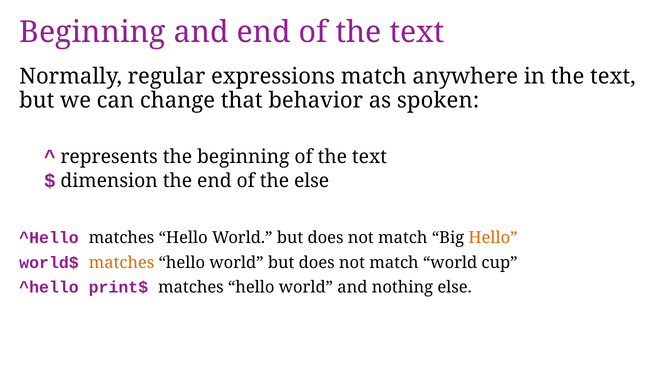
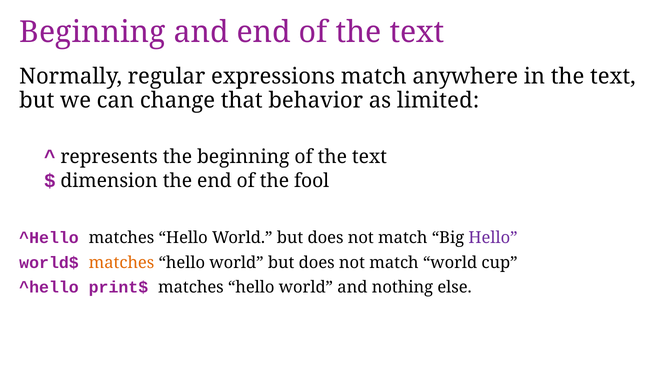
spoken: spoken -> limited
the else: else -> fool
Hello at (493, 238) colour: orange -> purple
